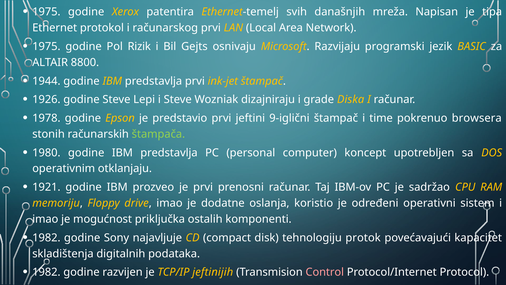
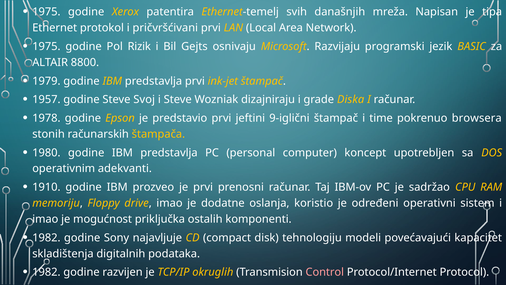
računarskog: računarskog -> pričvršćivani
1944: 1944 -> 1979
1926: 1926 -> 1957
Lepi: Lepi -> Svoj
štampača colour: light green -> yellow
otklanjaju: otklanjaju -> adekvanti
1921: 1921 -> 1910
protok: protok -> modeli
jeftinijih: jeftinijih -> okruglih
